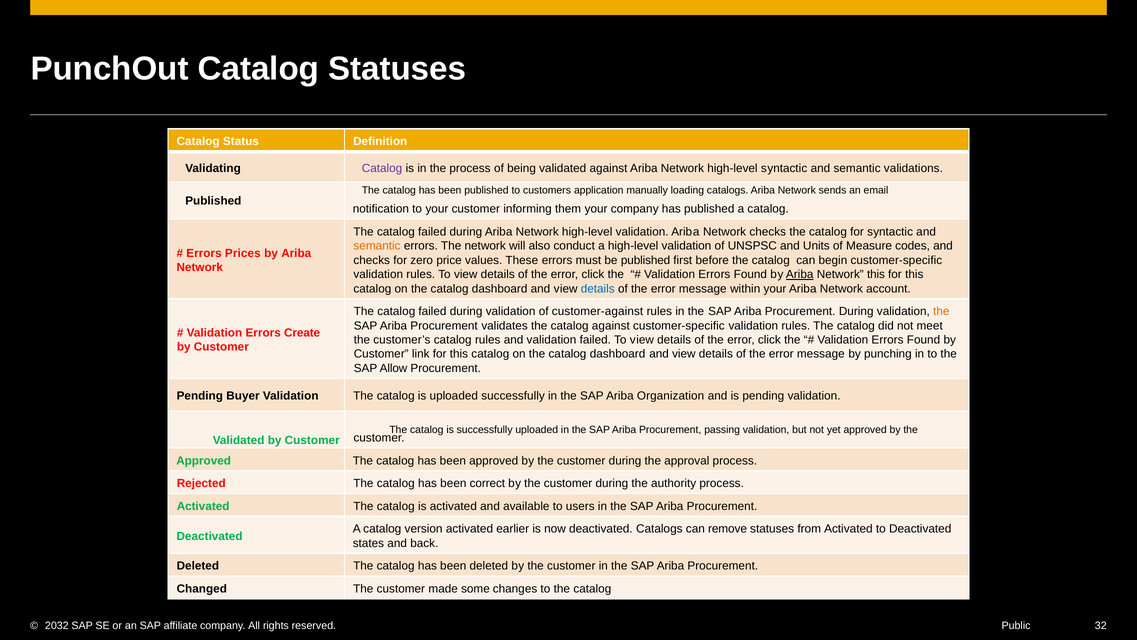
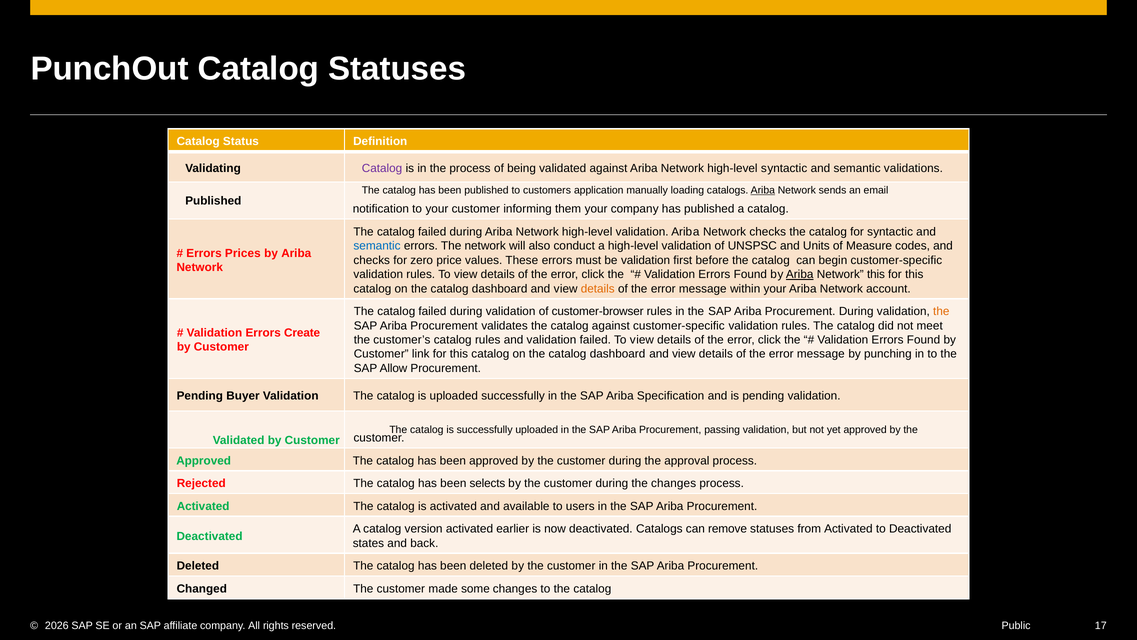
Ariba at (763, 190) underline: none -> present
semantic at (377, 246) colour: orange -> blue
be published: published -> validation
details at (598, 288) colour: blue -> orange
customer-against: customer-against -> customer-browser
Organization: Organization -> Specification
correct: correct -> selects
the authority: authority -> changes
2032: 2032 -> 2026
32: 32 -> 17
